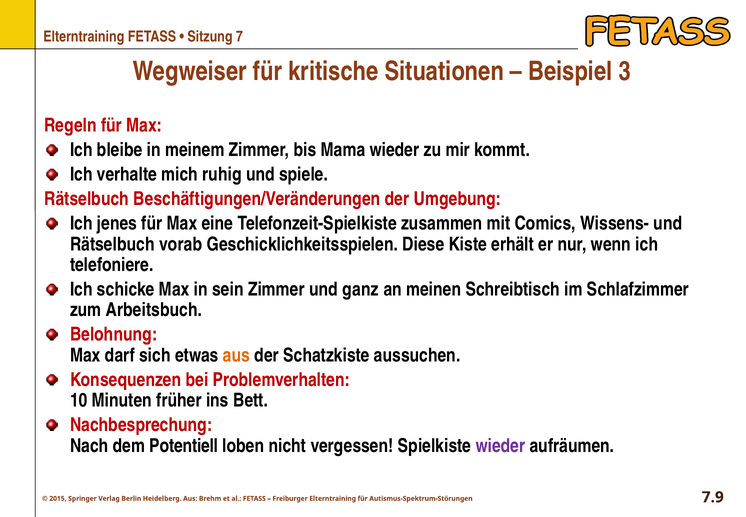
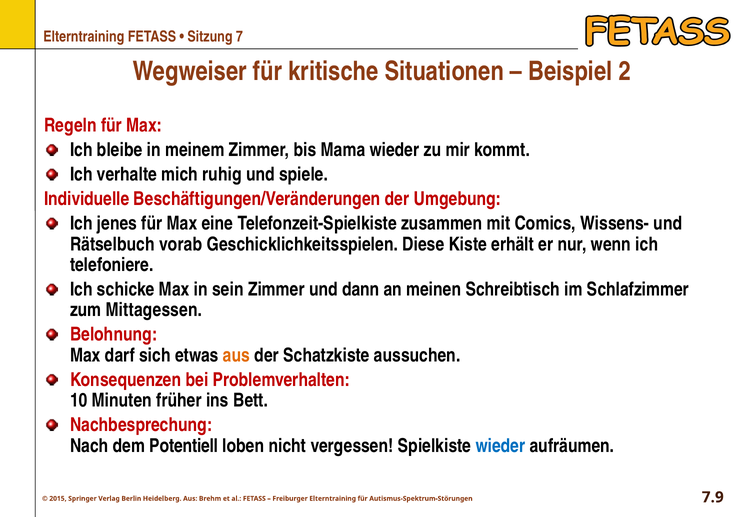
3: 3 -> 2
Rätselbuch at (87, 199): Rätselbuch -> Individuelle
ganz: ganz -> dann
Arbeitsbuch: Arbeitsbuch -> Mittagessen
wieder at (500, 445) colour: purple -> blue
